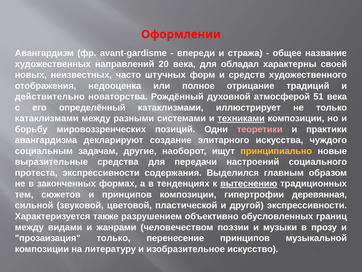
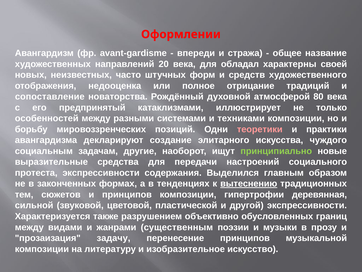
действительно: действительно -> сопоставление
51: 51 -> 80
определённый: определённый -> предпринятый
катаклизмами at (47, 118): катаклизмами -> особенностей
техниками underline: present -> none
принципиально colour: yellow -> light green
человечеством: человечеством -> существенным
прозаизация только: только -> задачу
